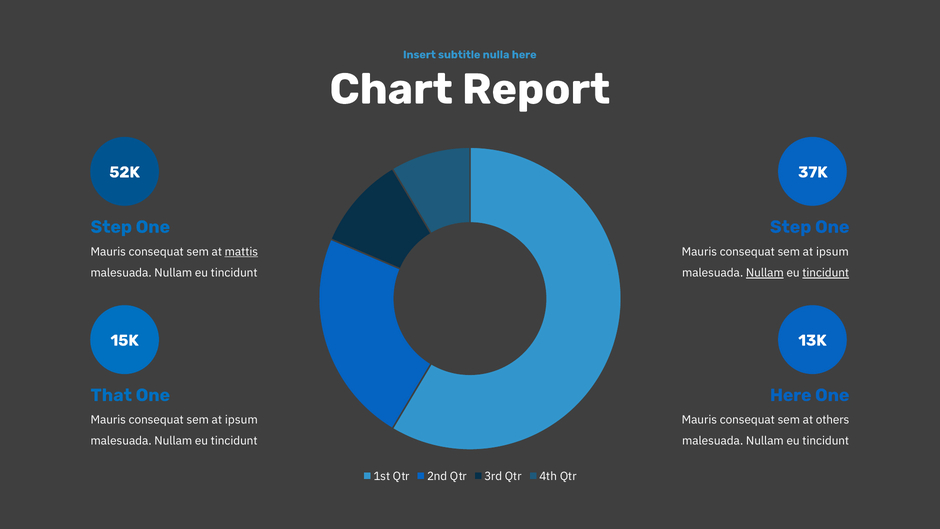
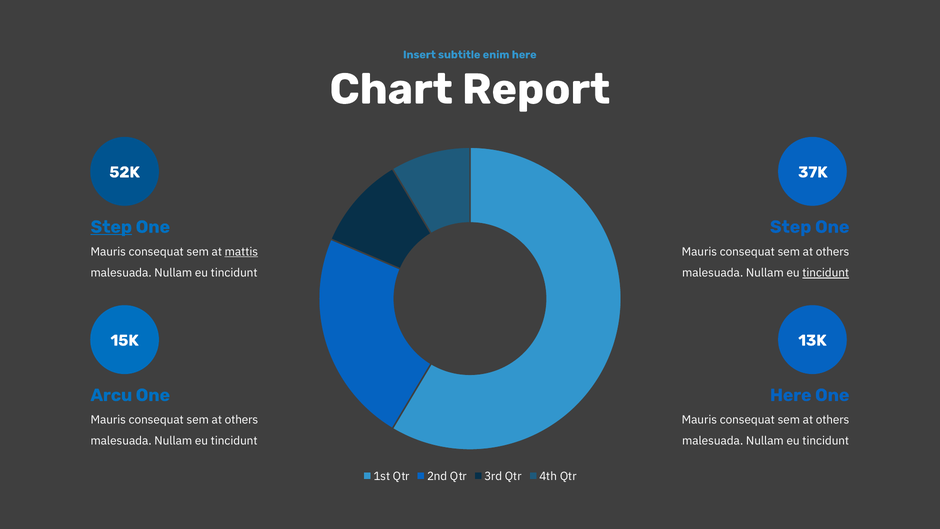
nulla: nulla -> enim
Step at (111, 227) underline: none -> present
ipsum at (832, 252): ipsum -> others
Nullam at (765, 273) underline: present -> none
That: That -> Arcu
ipsum at (241, 420): ipsum -> others
